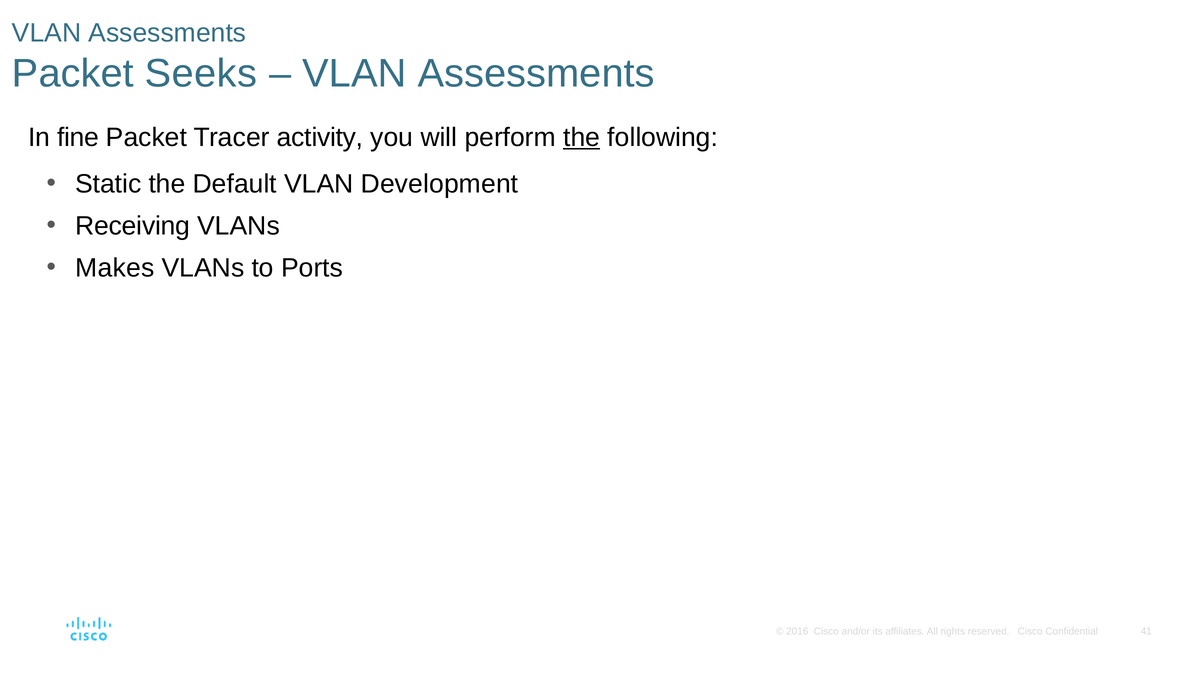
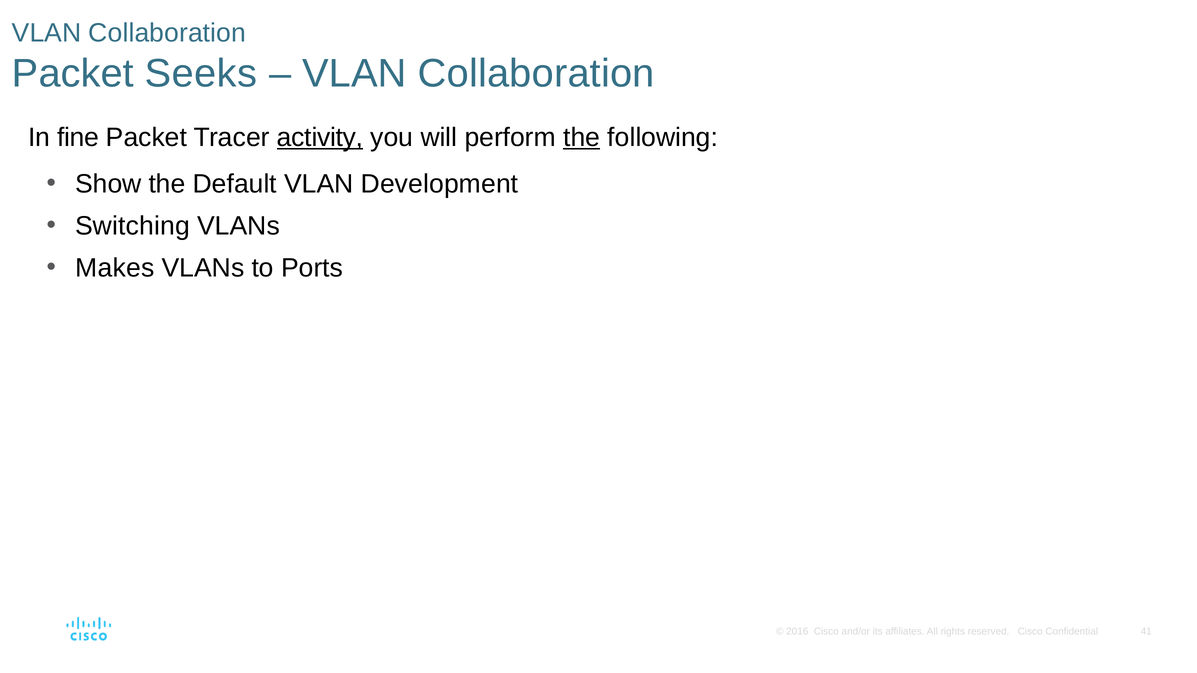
Assessments at (167, 33): Assessments -> Collaboration
Assessments at (536, 74): Assessments -> Collaboration
activity underline: none -> present
Static: Static -> Show
Receiving: Receiving -> Switching
